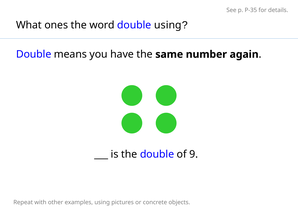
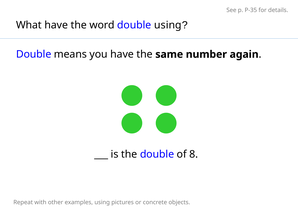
What ones: ones -> have
9: 9 -> 8
